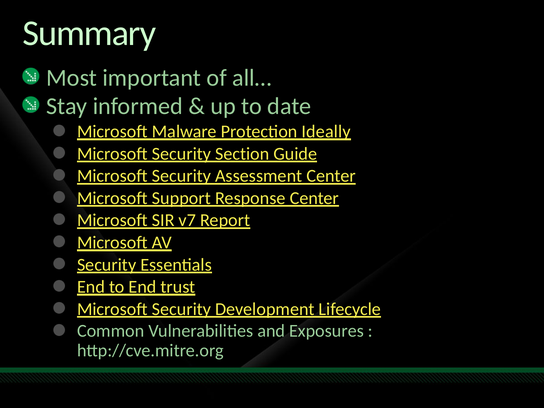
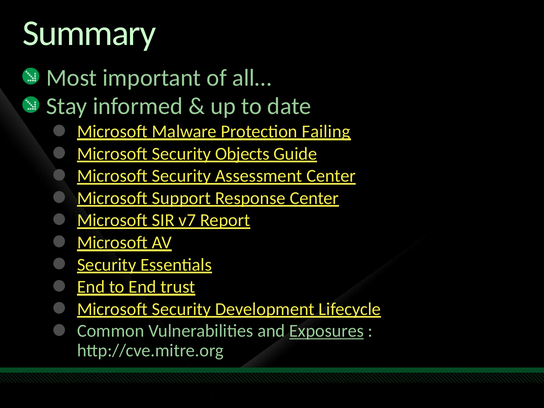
Ideally: Ideally -> Failing
Section: Section -> Objects
Exposures underline: none -> present
